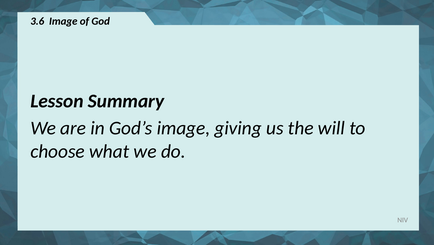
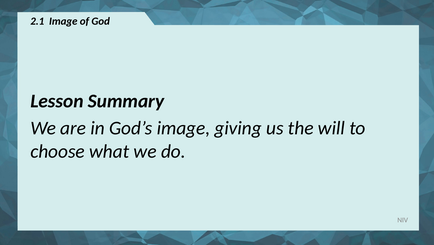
3.6: 3.6 -> 2.1
